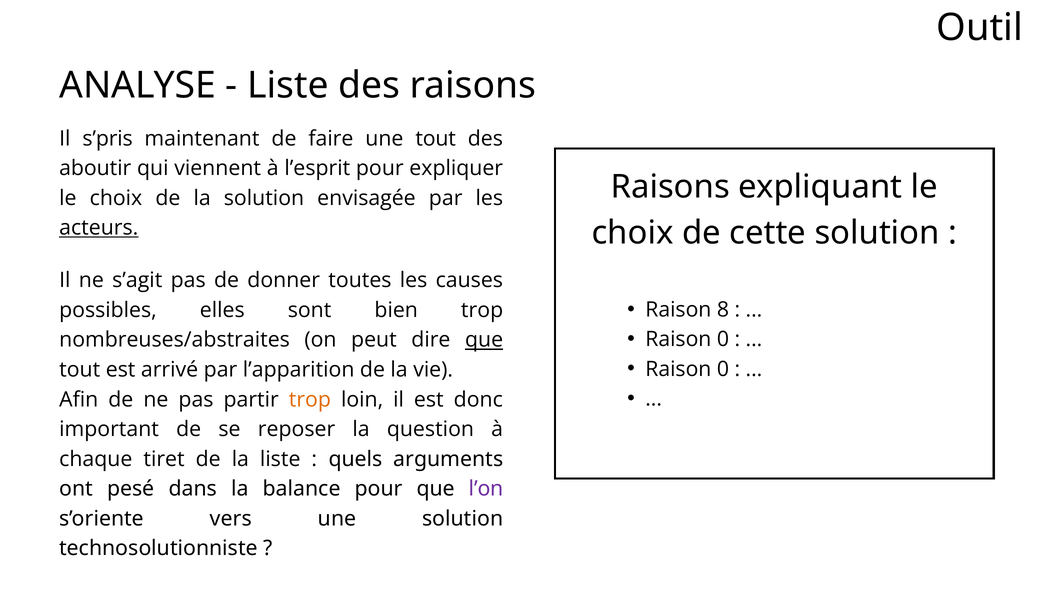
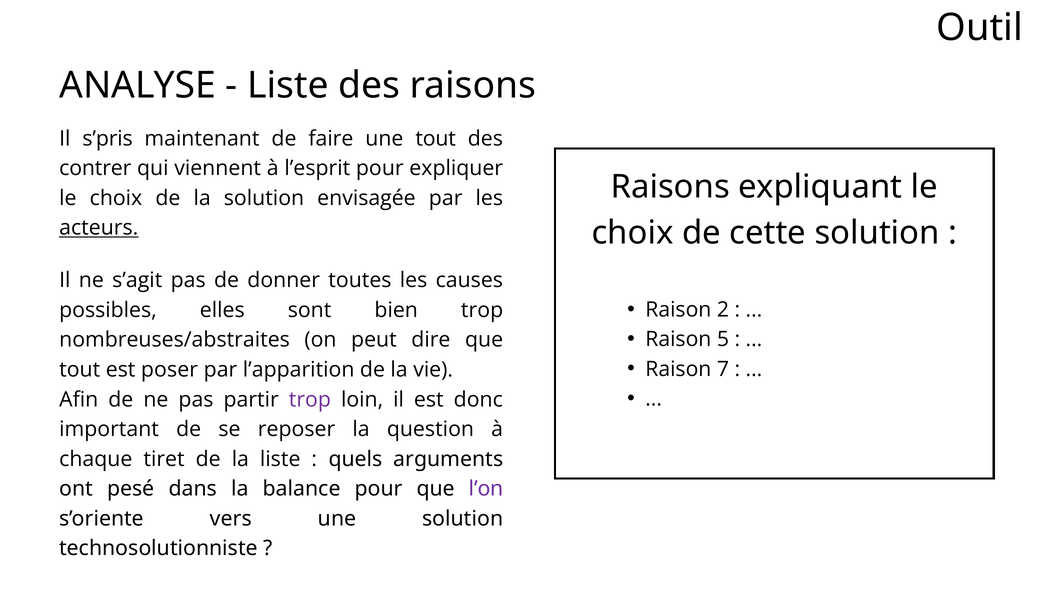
aboutir: aboutir -> contrer
8: 8 -> 2
0 at (723, 340): 0 -> 5
que at (484, 340) underline: present -> none
0 at (723, 369): 0 -> 7
arrivé: arrivé -> poser
trop at (310, 400) colour: orange -> purple
